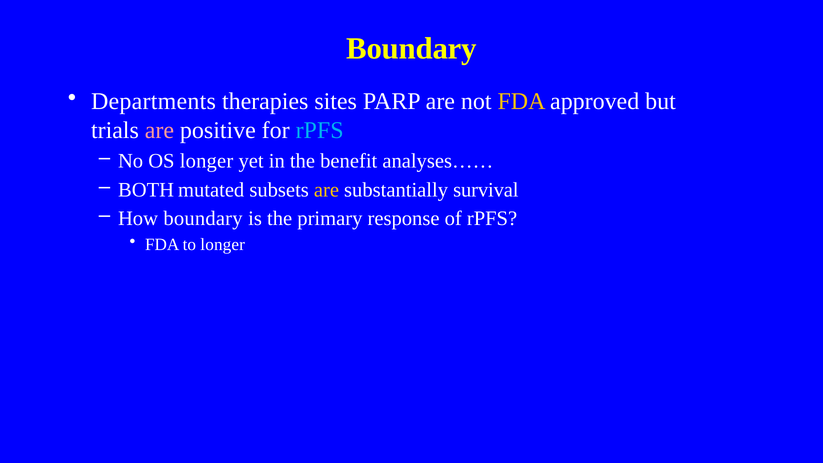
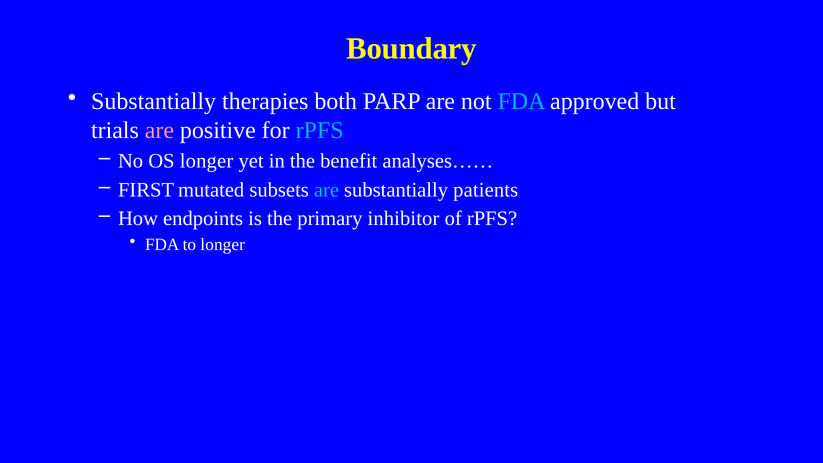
Departments at (153, 101): Departments -> Substantially
sites: sites -> both
FDA at (522, 101) colour: yellow -> light blue
BOTH: BOTH -> FIRST
are at (326, 190) colour: yellow -> light blue
survival: survival -> patients
How boundary: boundary -> endpoints
response: response -> inhibitor
